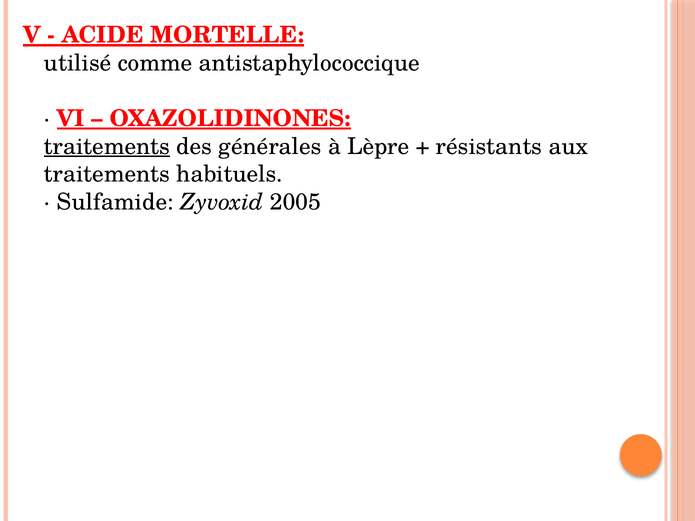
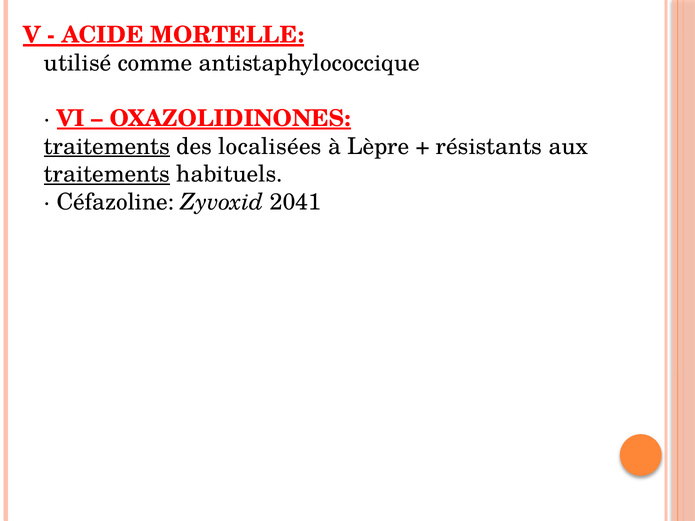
générales: générales -> localisées
traitements at (107, 174) underline: none -> present
Sulfamide: Sulfamide -> Céfazoline
2005: 2005 -> 2041
